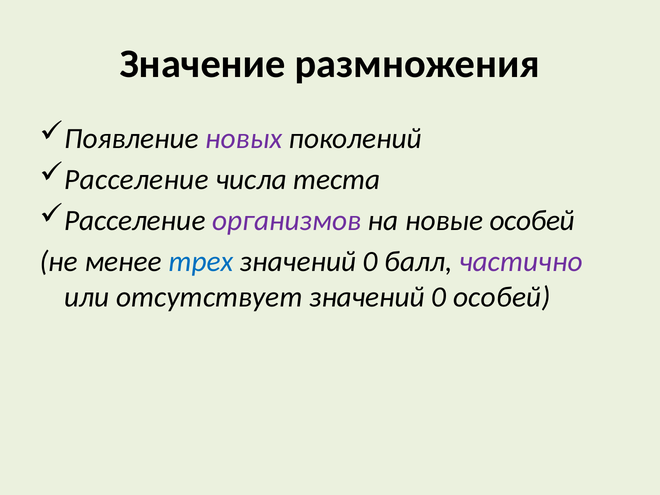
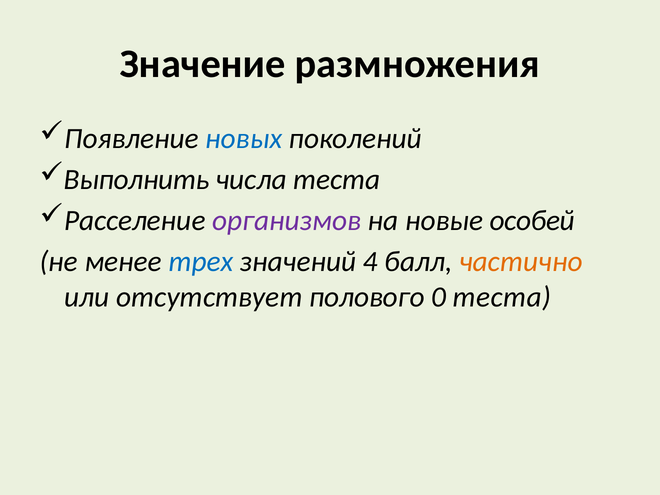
новых colour: purple -> blue
Расселение at (136, 180): Расселение -> Выполнить
0 at (370, 262): 0 -> 4
частично colour: purple -> orange
отсутствует значений: значений -> полового
0 особей: особей -> теста
